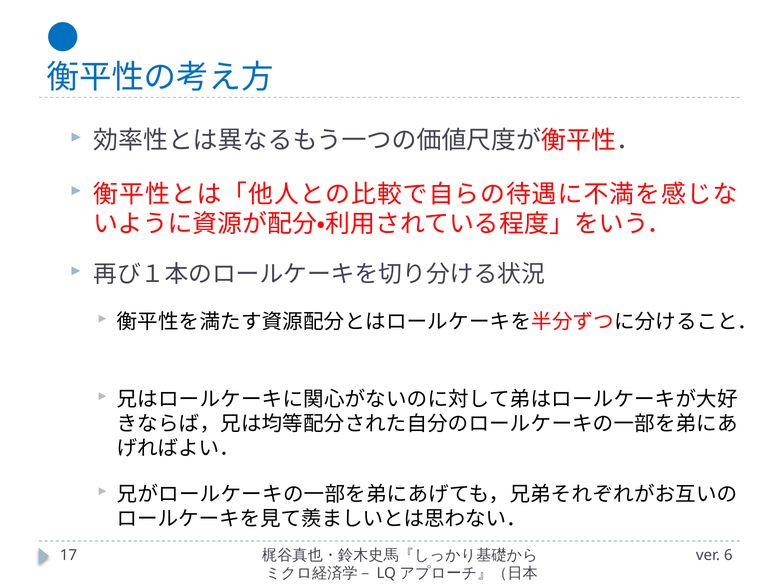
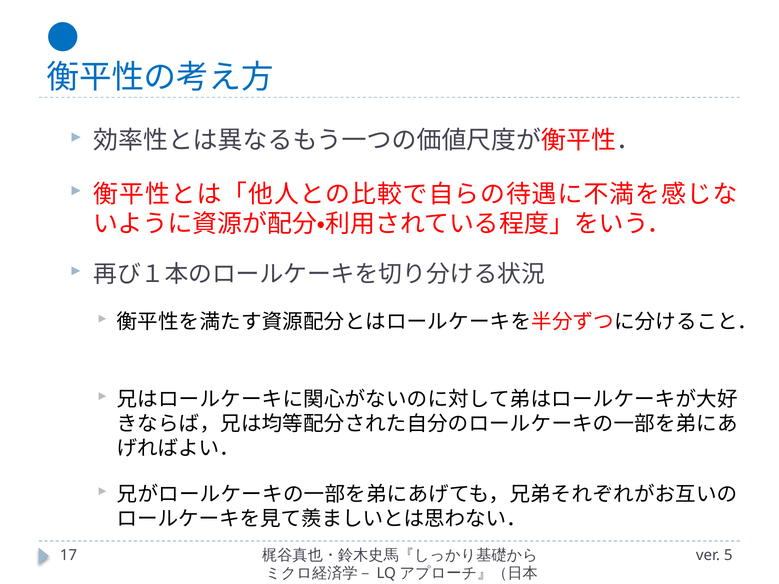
6: 6 -> 5
